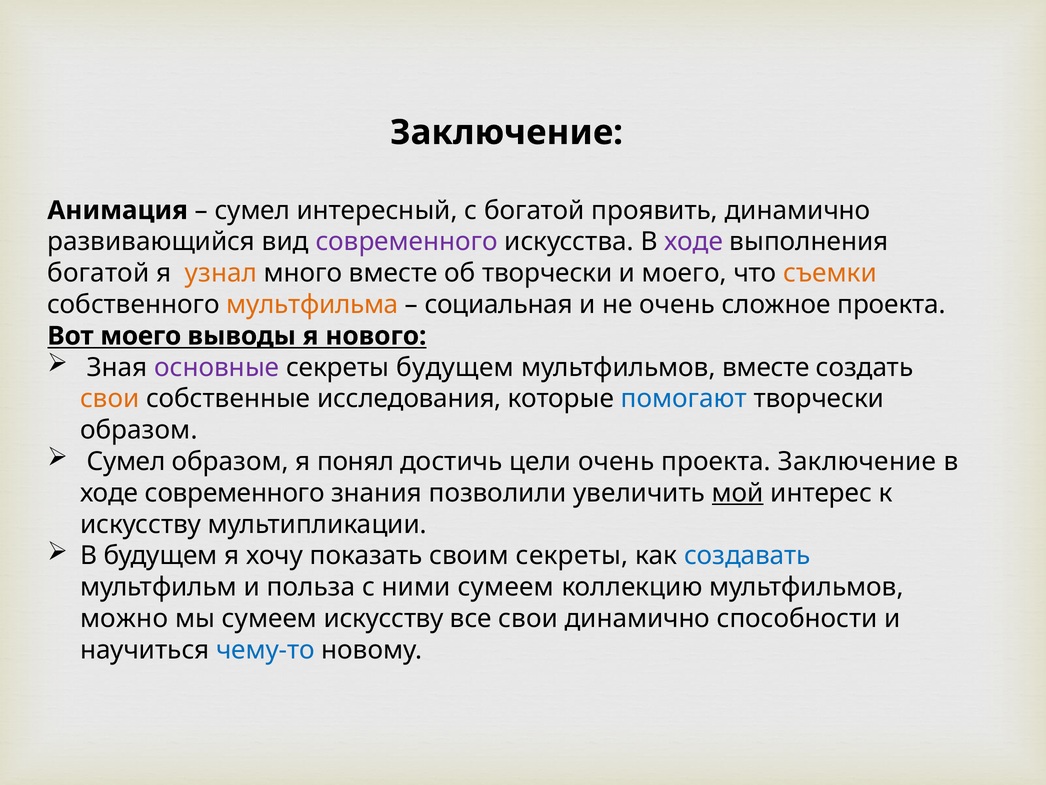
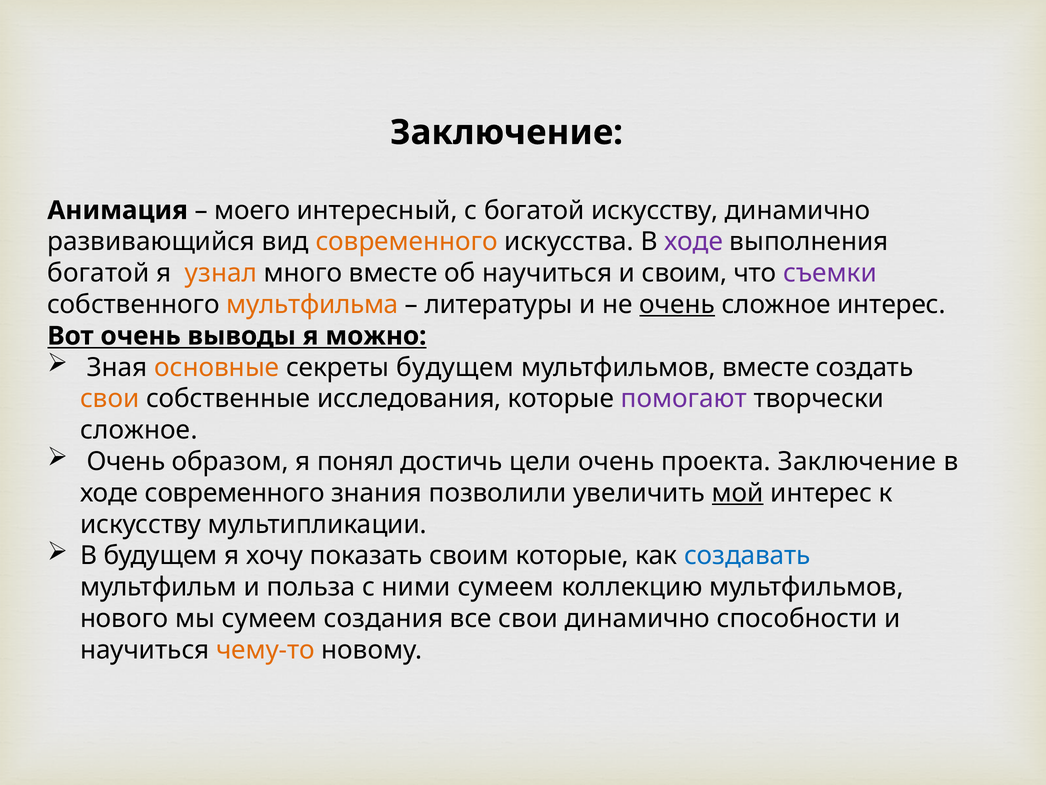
сумел at (252, 210): сумел -> моего
богатой проявить: проявить -> искусству
современного at (407, 242) colour: purple -> orange
об творчески: творчески -> научиться
и моего: моего -> своим
съемки colour: orange -> purple
социальная: социальная -> литературы
очень at (677, 304) underline: none -> present
сложное проекта: проекта -> интерес
Вот моего: моего -> очень
нового: нового -> можно
основные colour: purple -> orange
помогают colour: blue -> purple
образом at (139, 430): образом -> сложное
Сумел at (126, 461): Сумел -> Очень
своим секреты: секреты -> которые
можно: можно -> нового
сумеем искусству: искусству -> создания
чему-то colour: blue -> orange
